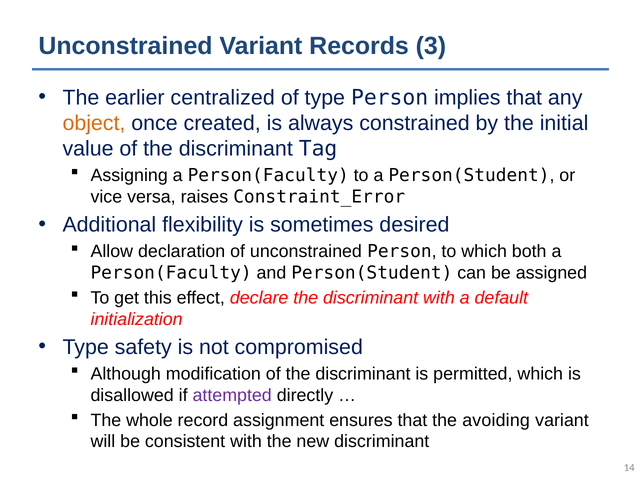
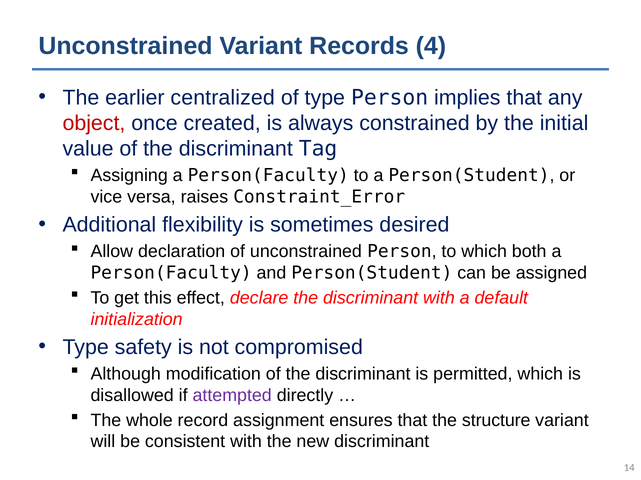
3: 3 -> 4
object colour: orange -> red
avoiding: avoiding -> structure
